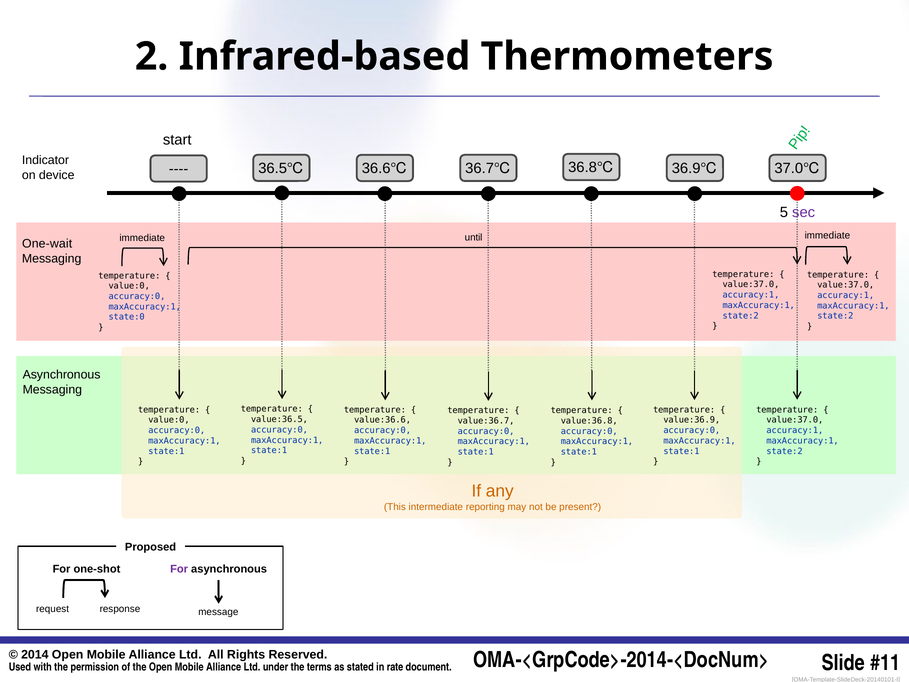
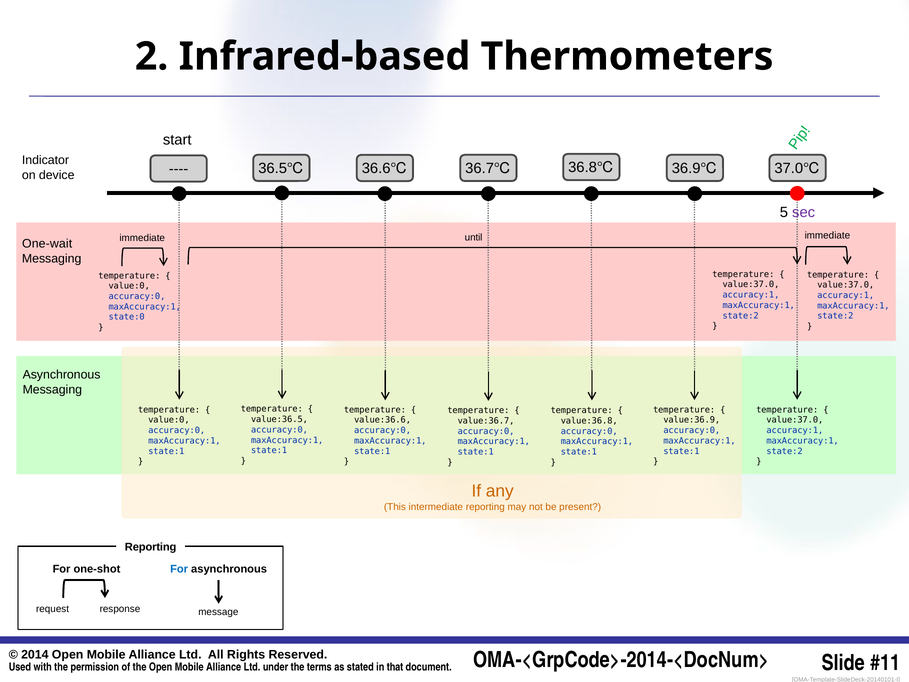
Proposed at (151, 547): Proposed -> Reporting
For at (179, 569) colour: purple -> blue
rate: rate -> that
